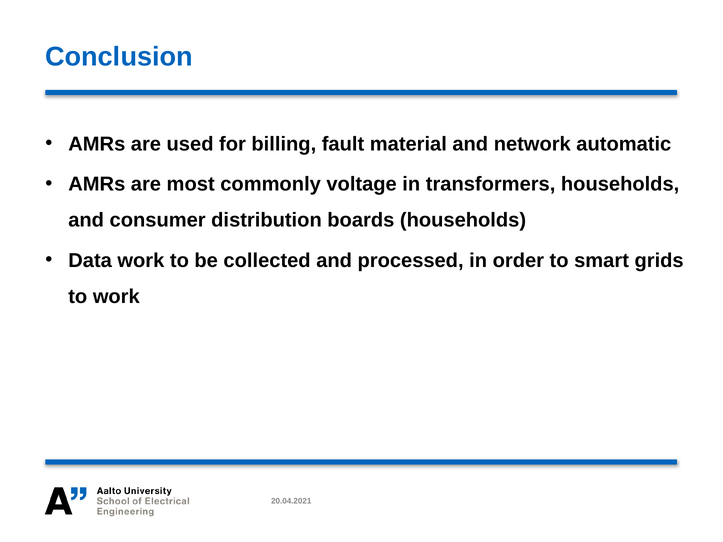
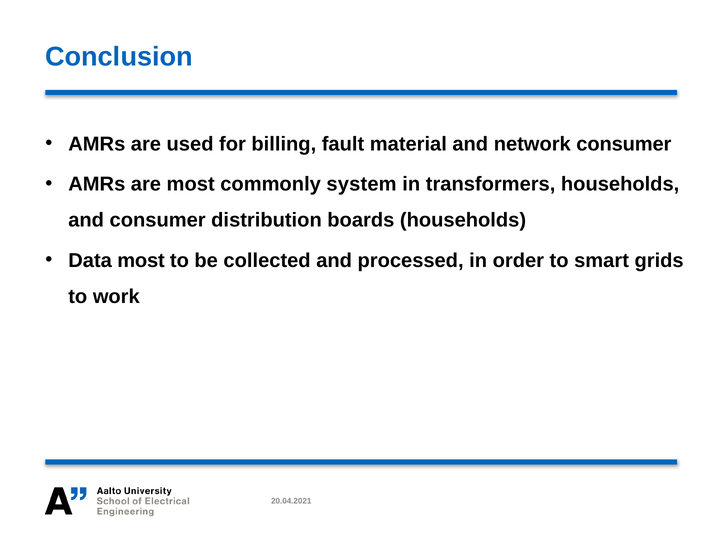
network automatic: automatic -> consumer
voltage: voltage -> system
Data work: work -> most
